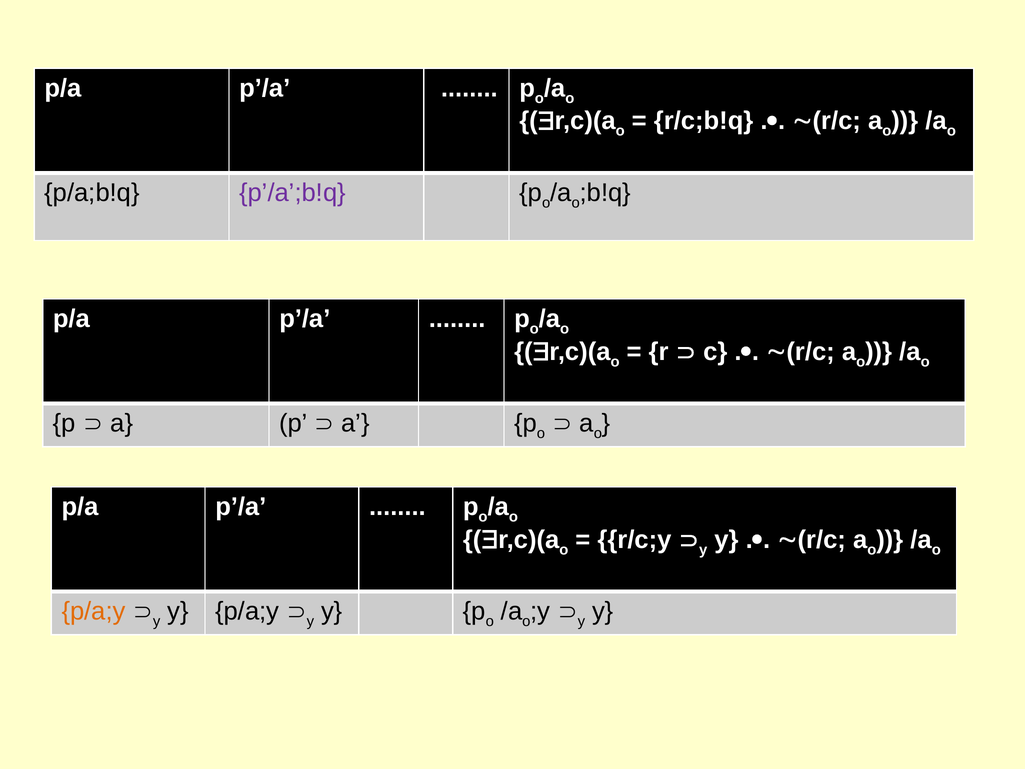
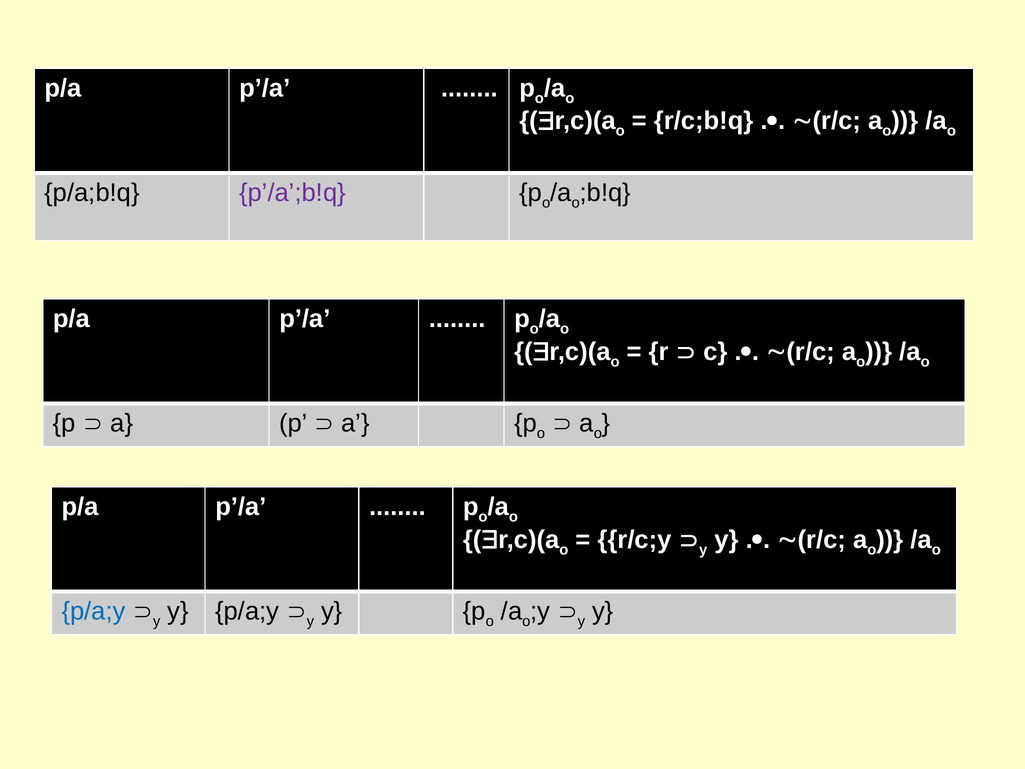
p/a;y at (93, 611) colour: orange -> blue
